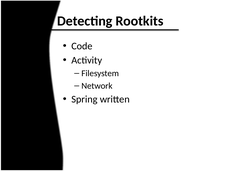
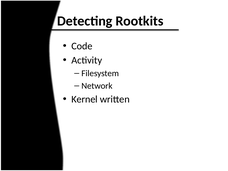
Spring: Spring -> Kernel
